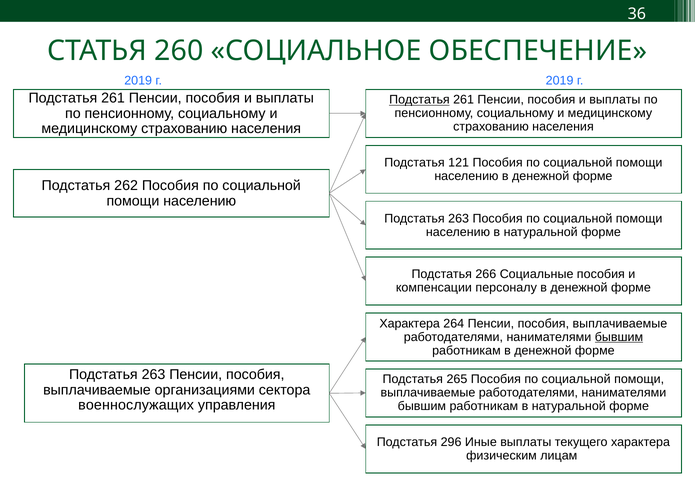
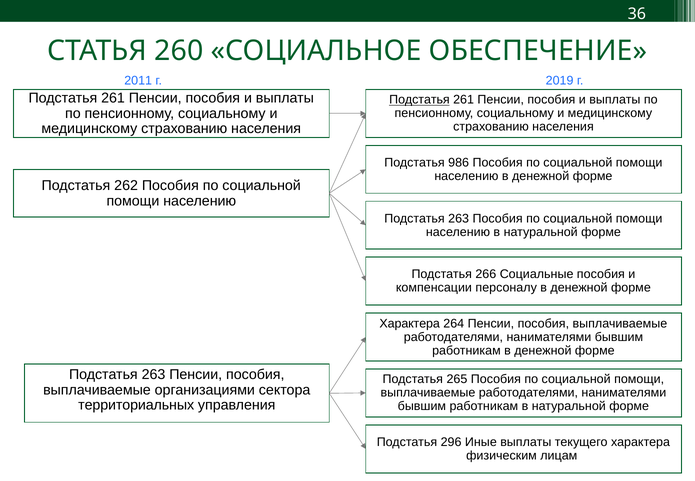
2019 at (138, 80): 2019 -> 2011
121: 121 -> 986
бывшим at (619, 337) underline: present -> none
военнослужащих: военнослужащих -> территориальных
